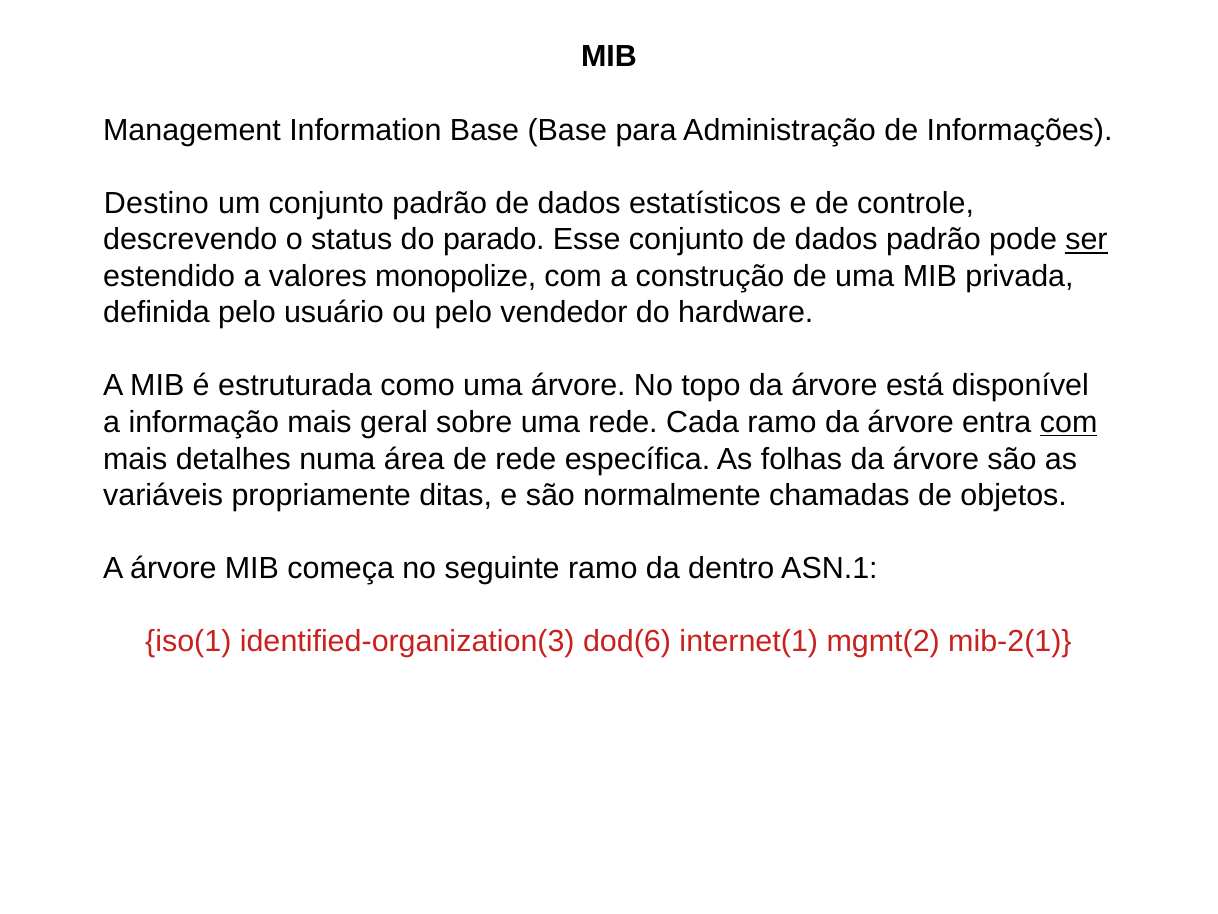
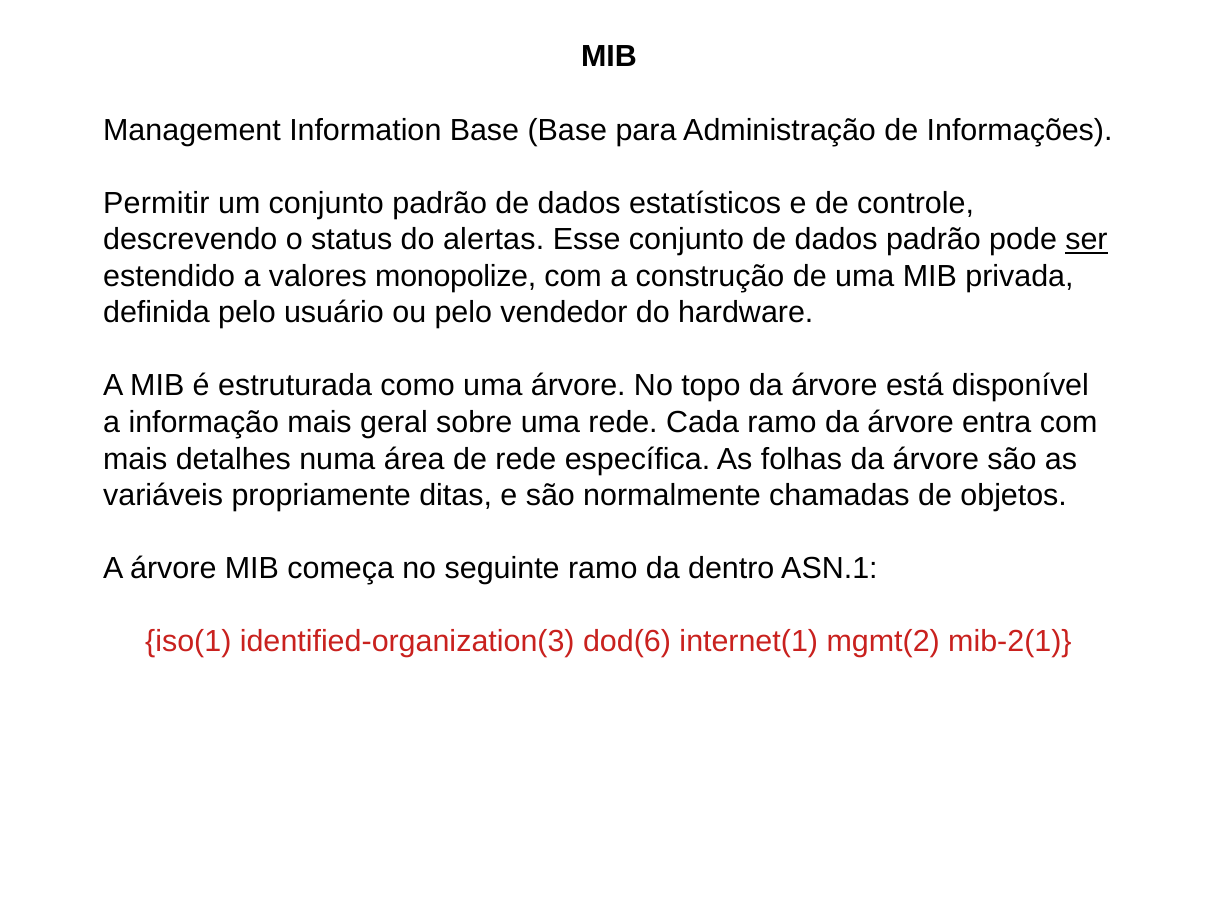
Destino: Destino -> Permitir
parado: parado -> alertas
com at (1069, 422) underline: present -> none
